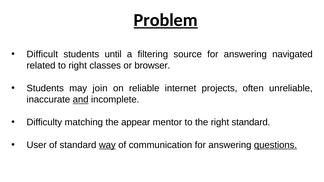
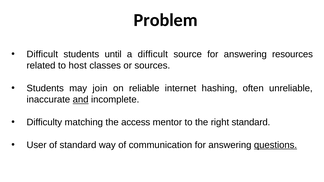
Problem underline: present -> none
a filtering: filtering -> difficult
navigated: navigated -> resources
to right: right -> host
browser: browser -> sources
projects: projects -> hashing
appear: appear -> access
way underline: present -> none
